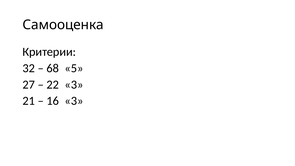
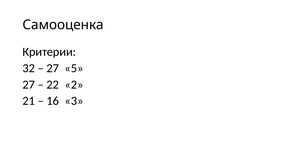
68 at (53, 68): 68 -> 27
22 3: 3 -> 2
